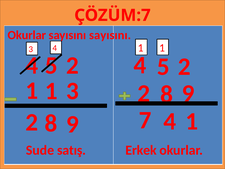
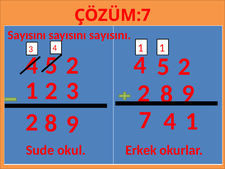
Okurlar at (27, 35): Okurlar -> Sayısını
1 at (51, 91): 1 -> 2
satış: satış -> okul
